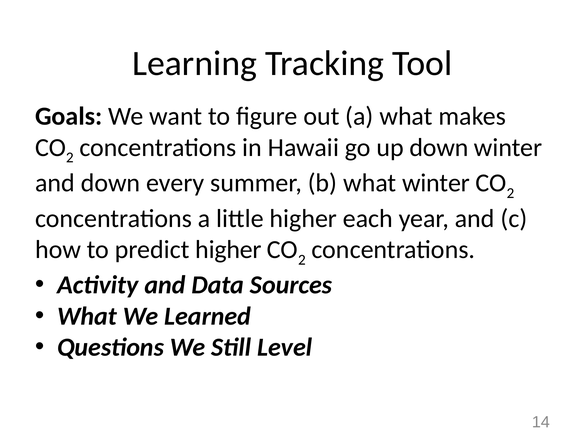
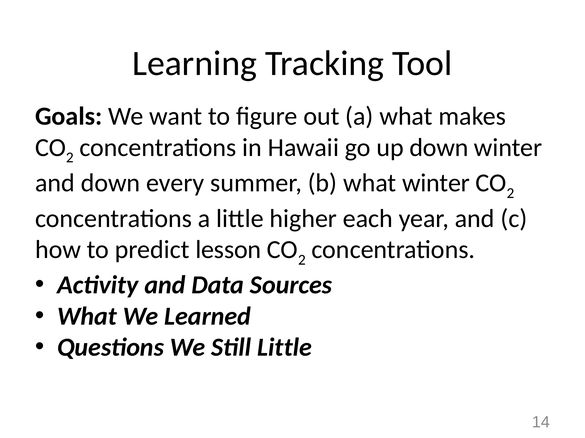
predict higher: higher -> lesson
Still Level: Level -> Little
